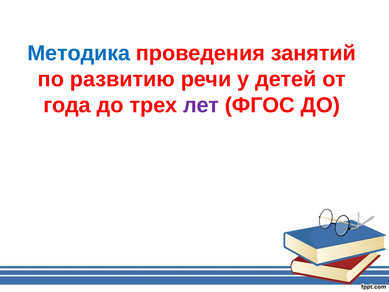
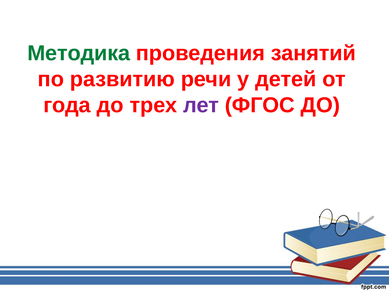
Методика colour: blue -> green
